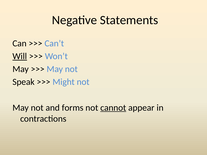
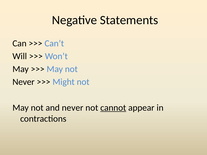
Will underline: present -> none
Speak at (23, 82): Speak -> Never
and forms: forms -> never
